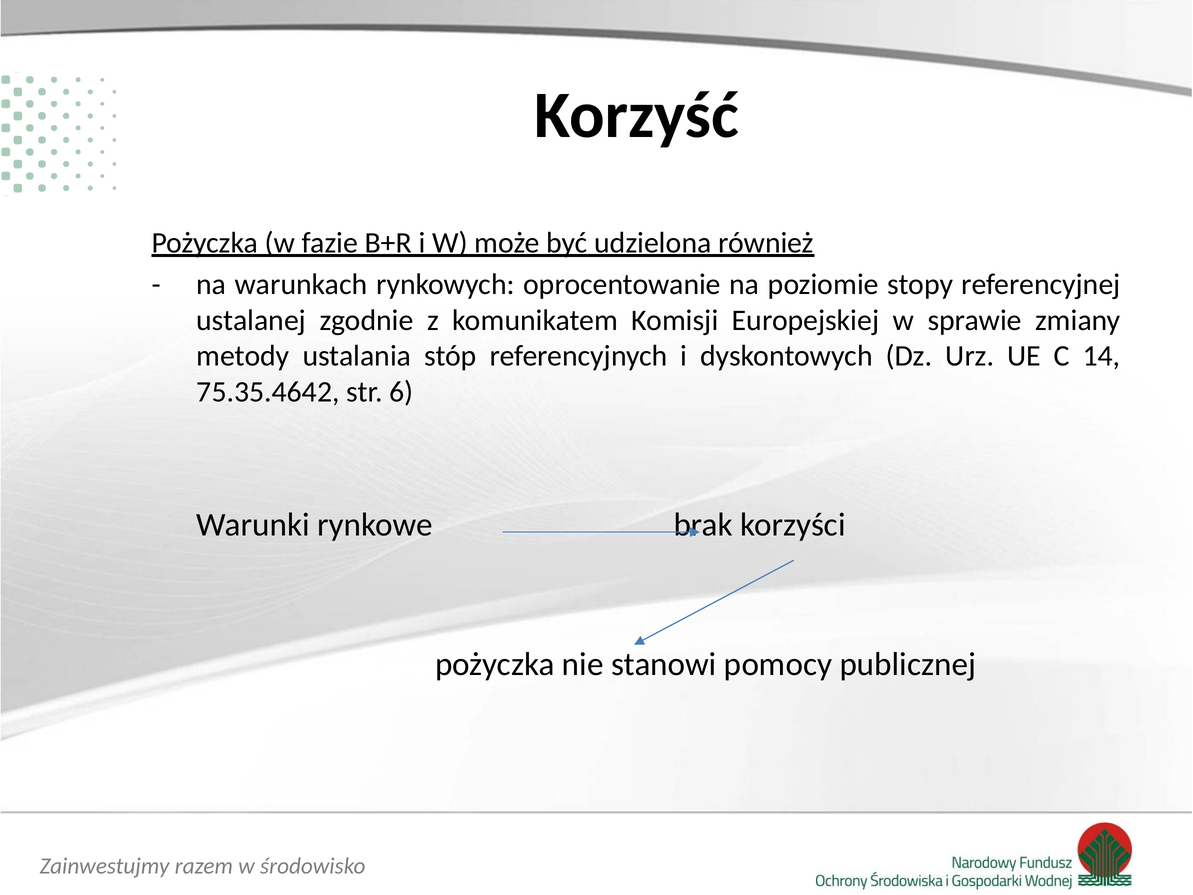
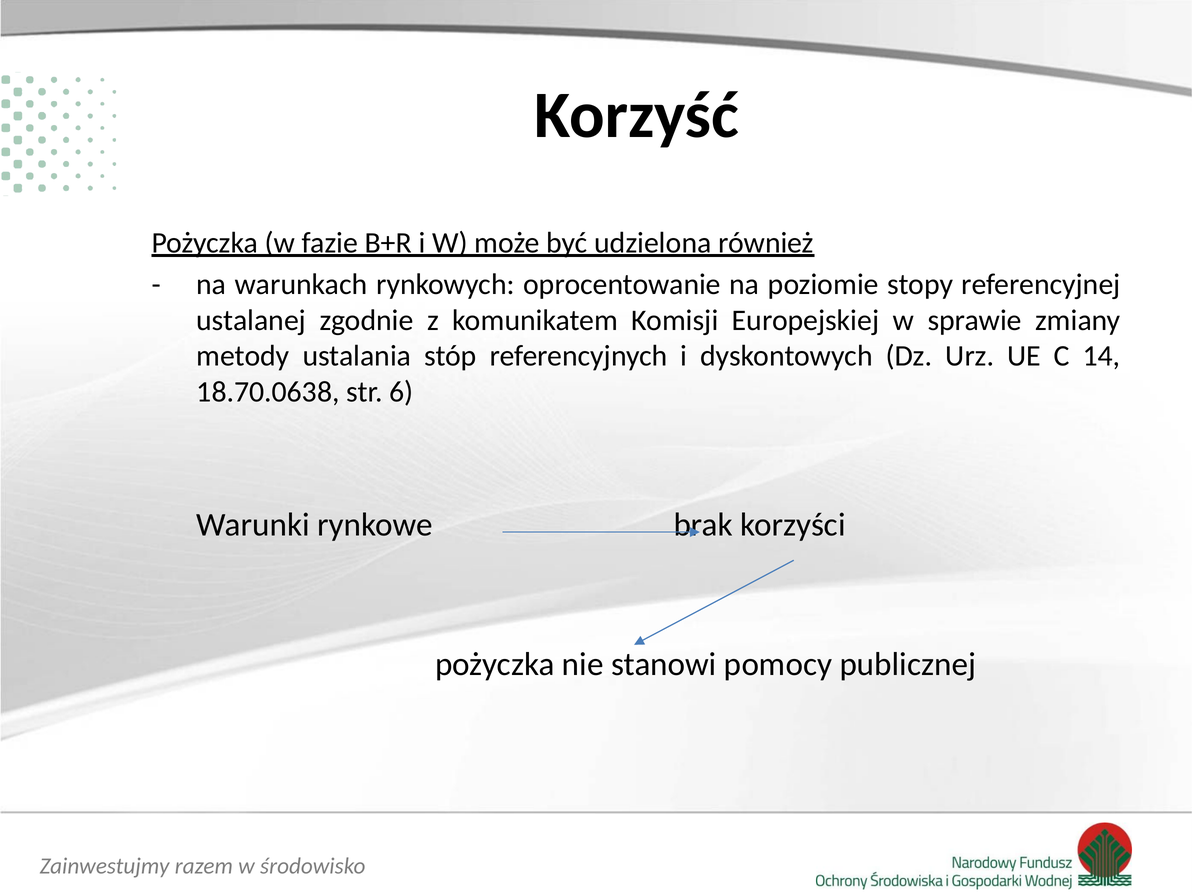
75.35.4642: 75.35.4642 -> 18.70.0638
